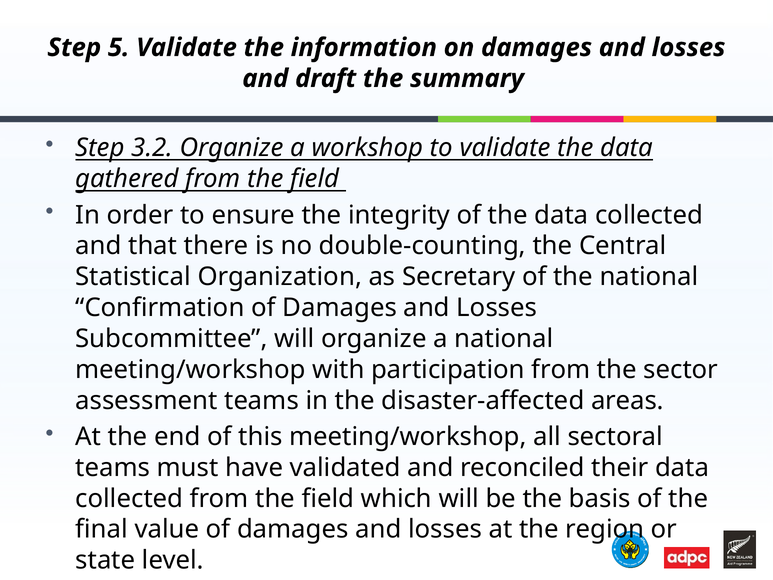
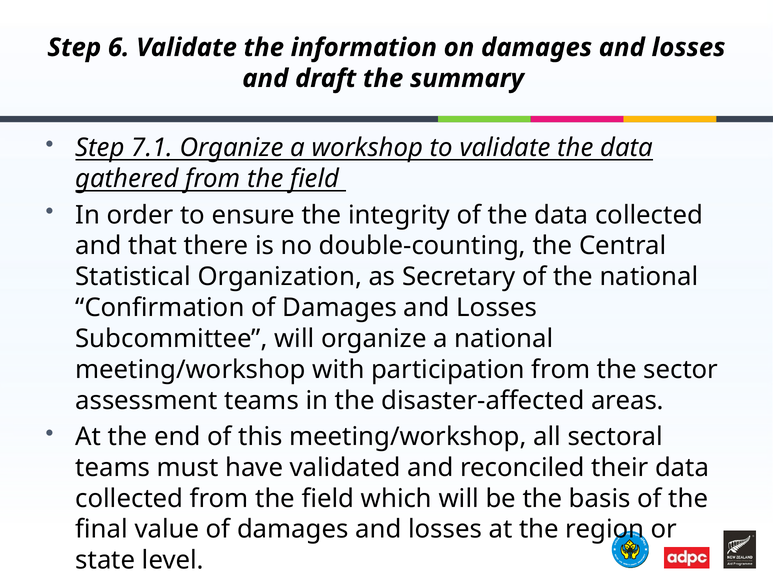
5: 5 -> 6
3.2: 3.2 -> 7.1
